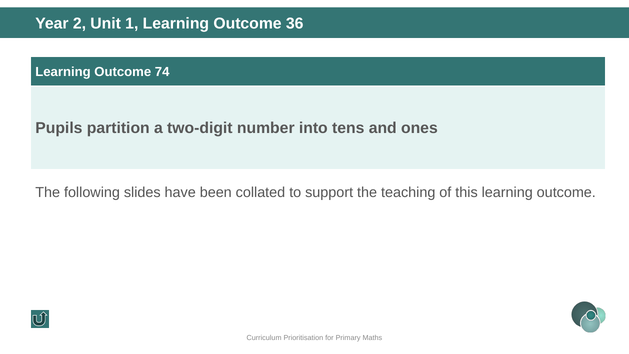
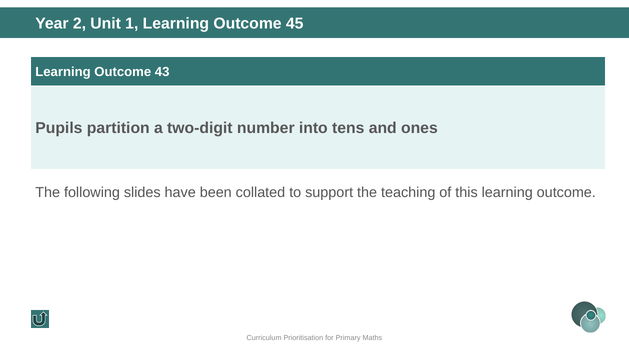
36: 36 -> 45
74: 74 -> 43
